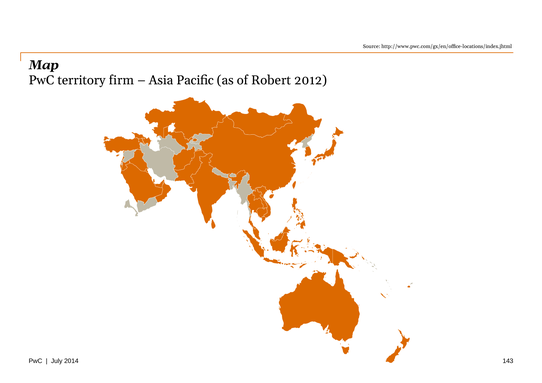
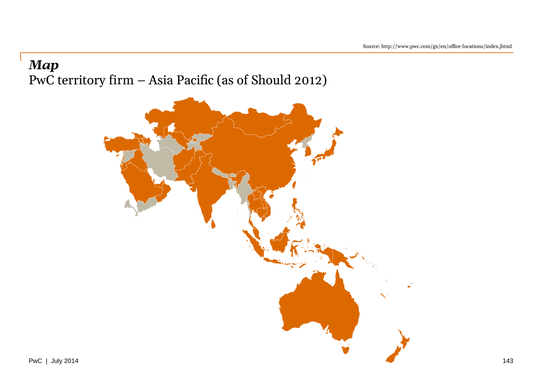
Robert: Robert -> Should
